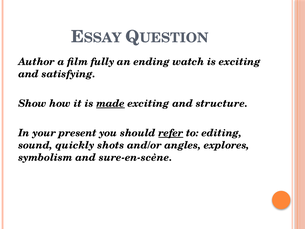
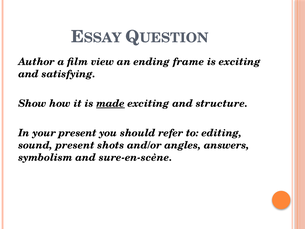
fully: fully -> view
watch: watch -> frame
refer underline: present -> none
sound quickly: quickly -> present
explores: explores -> answers
